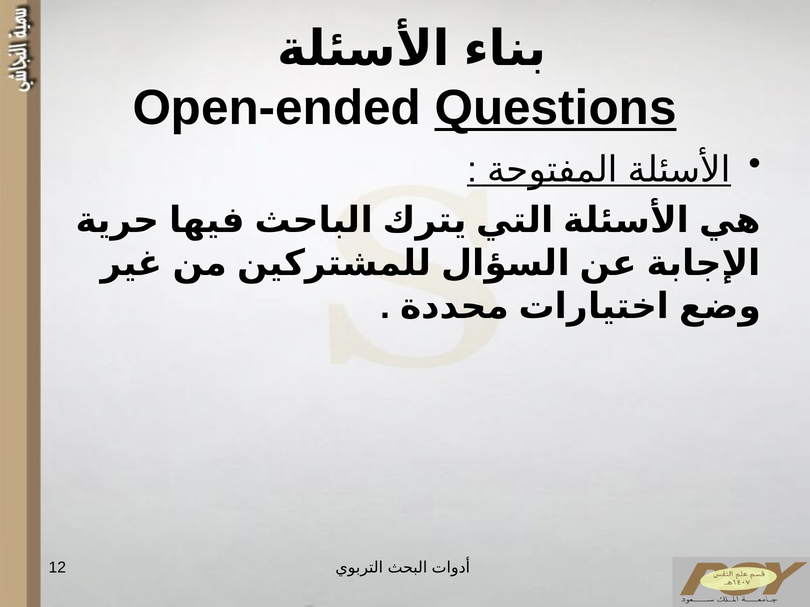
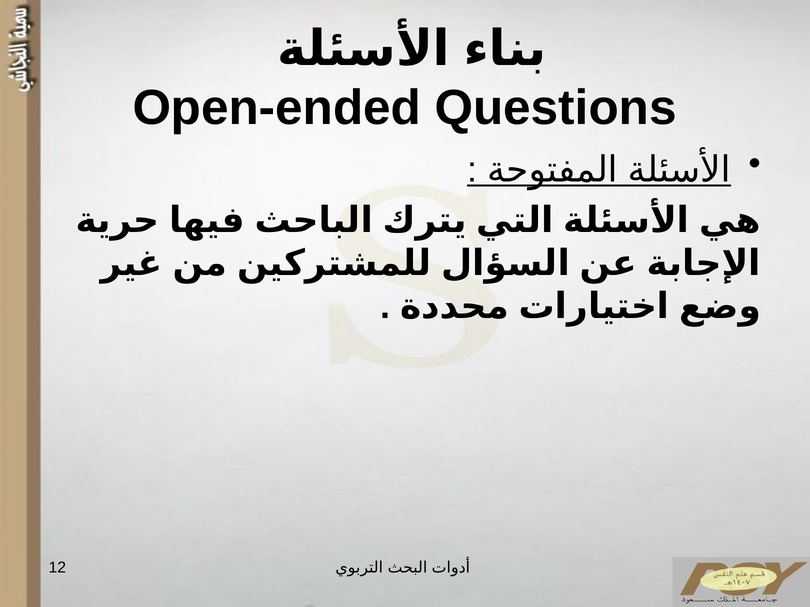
Questions underline: present -> none
